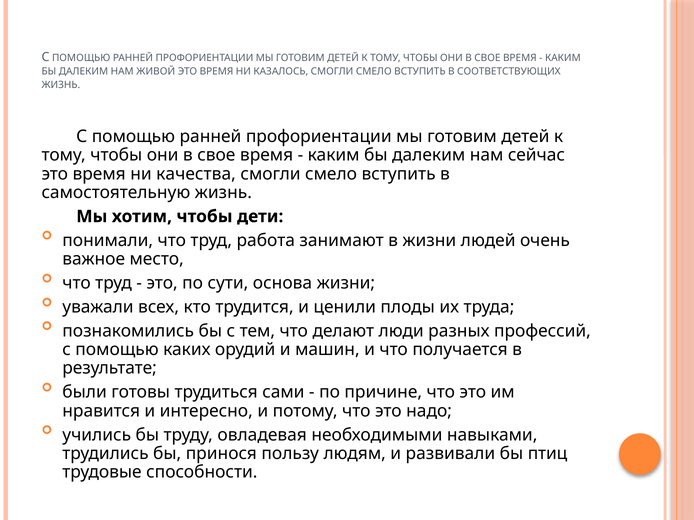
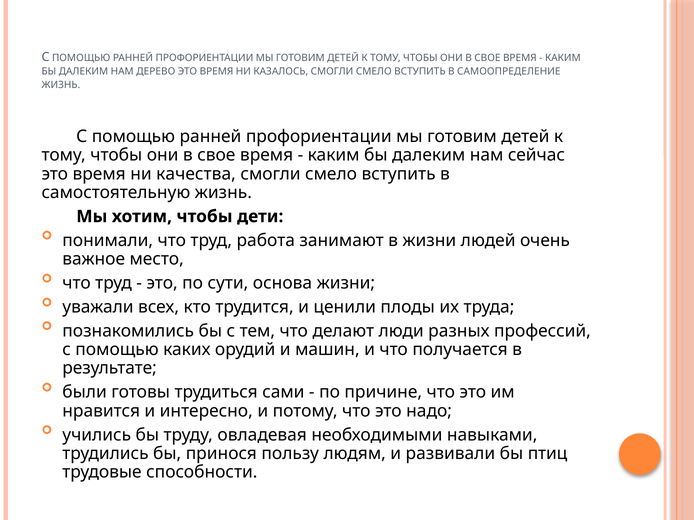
ЖИВОЙ: ЖИВОЙ -> ДЕРЕВО
СООТВЕТСТВУЮЩИХ: СООТВЕТСТВУЮЩИХ -> САМООПРЕДЕЛЕНИЕ
